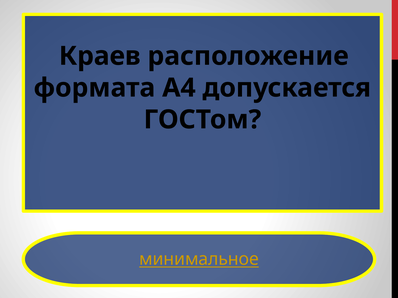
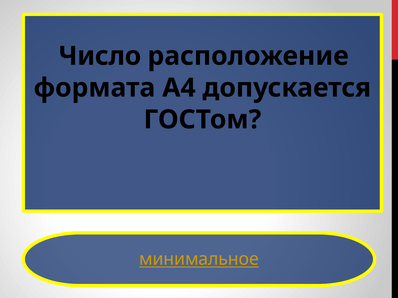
Краев: Краев -> Число
